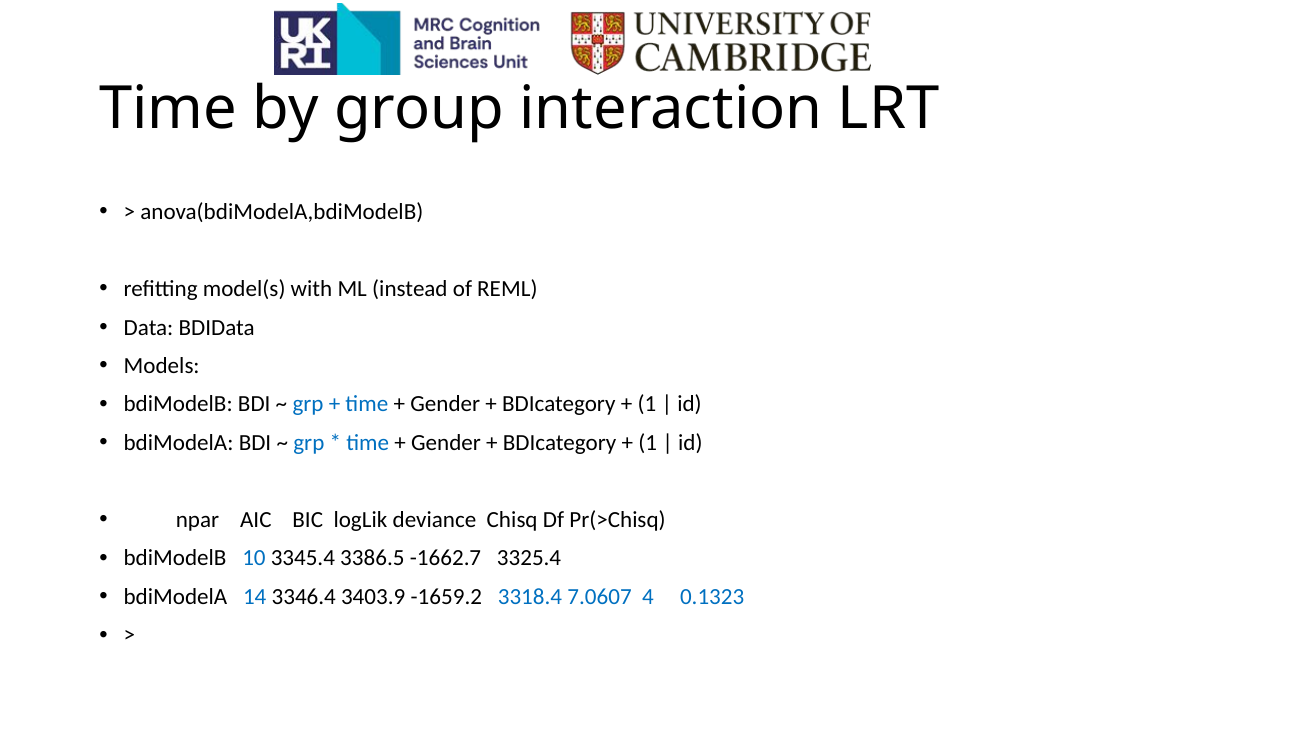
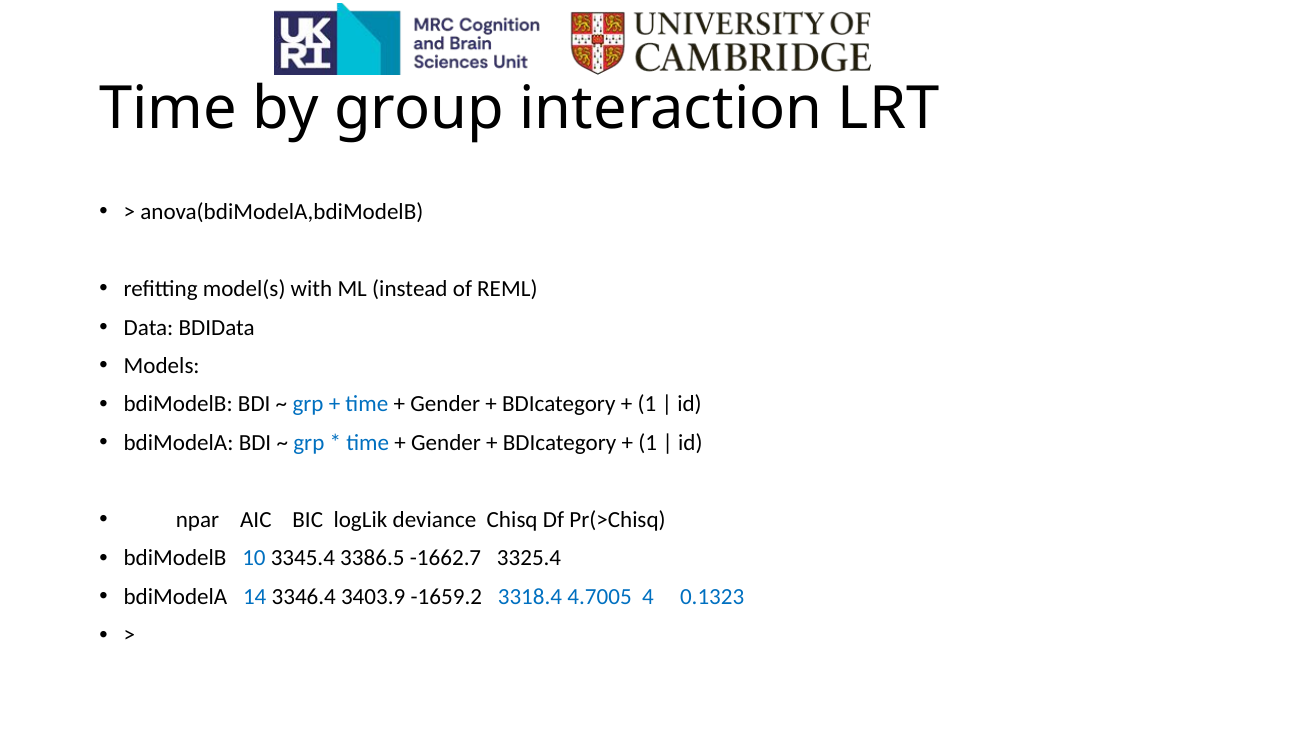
7.0607: 7.0607 -> 4.7005
